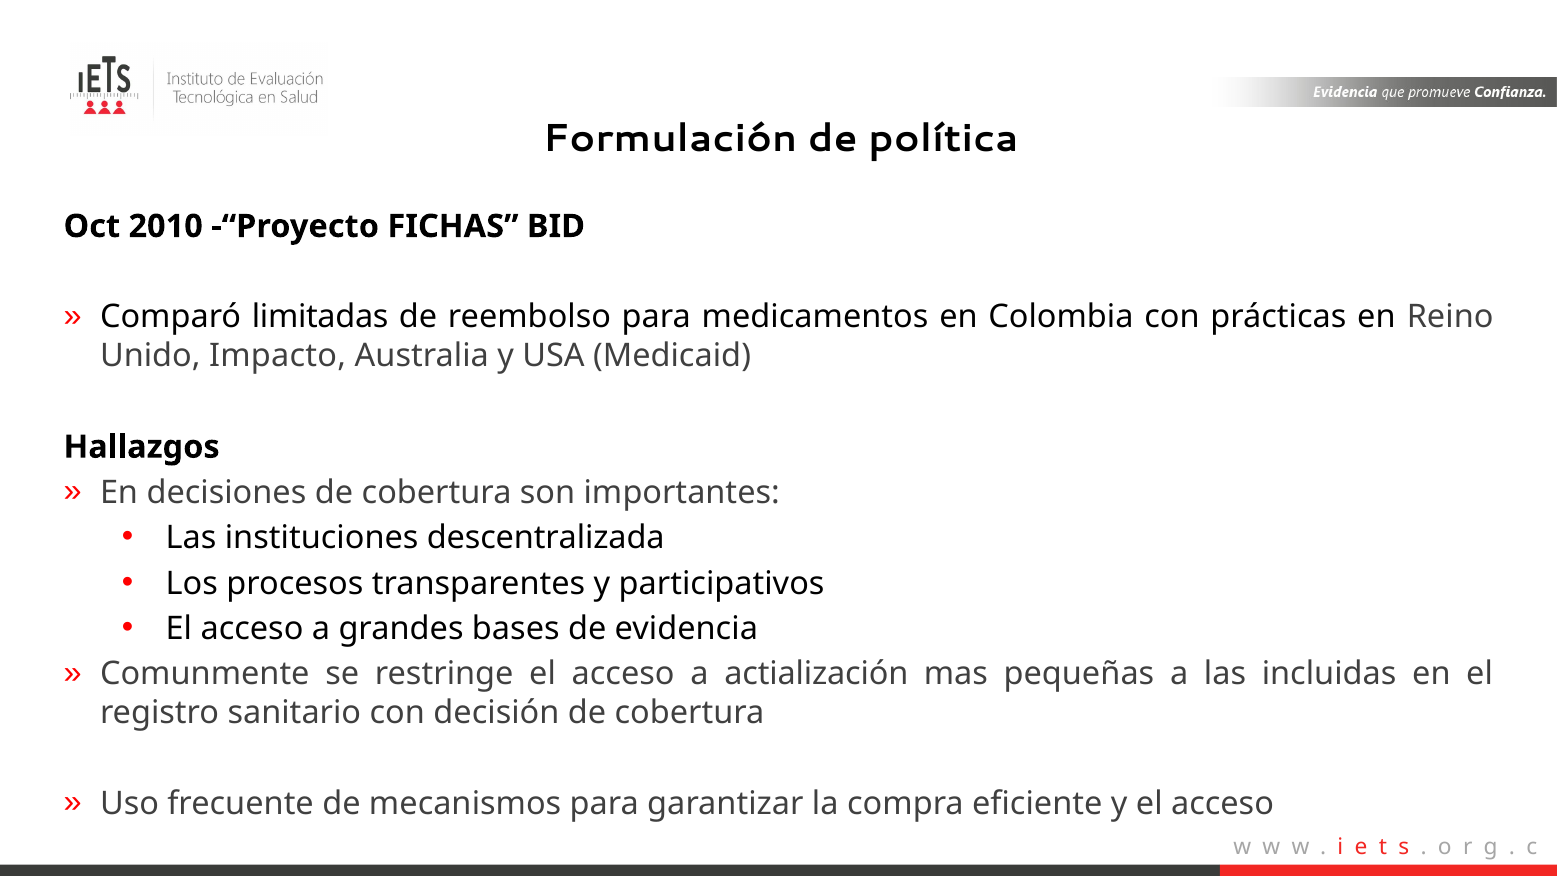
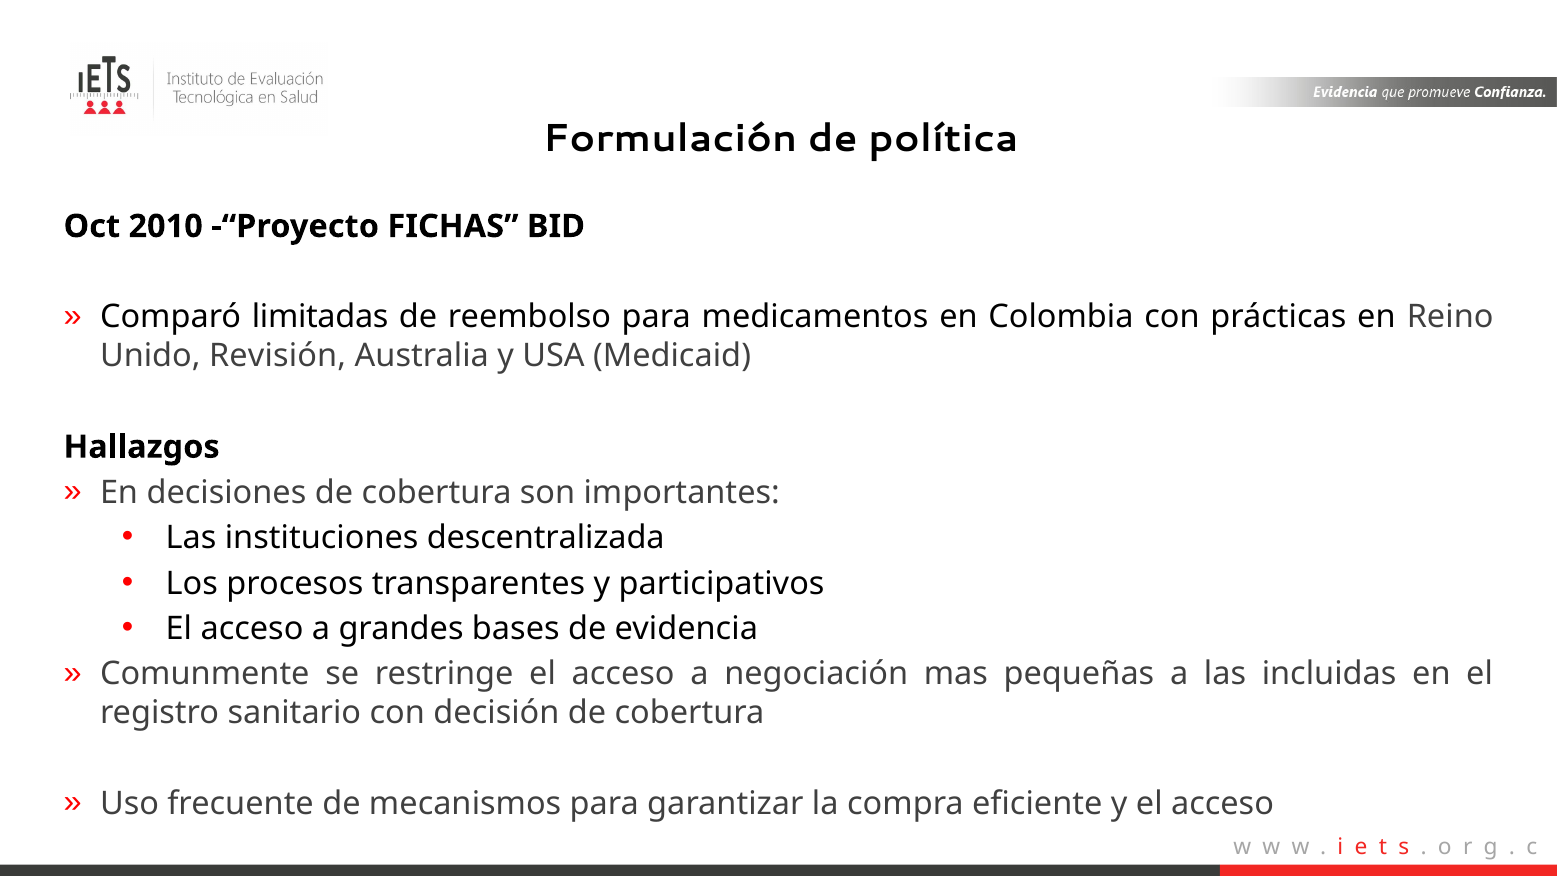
Impacto: Impacto -> Revisión
actialización: actialización -> negociación
